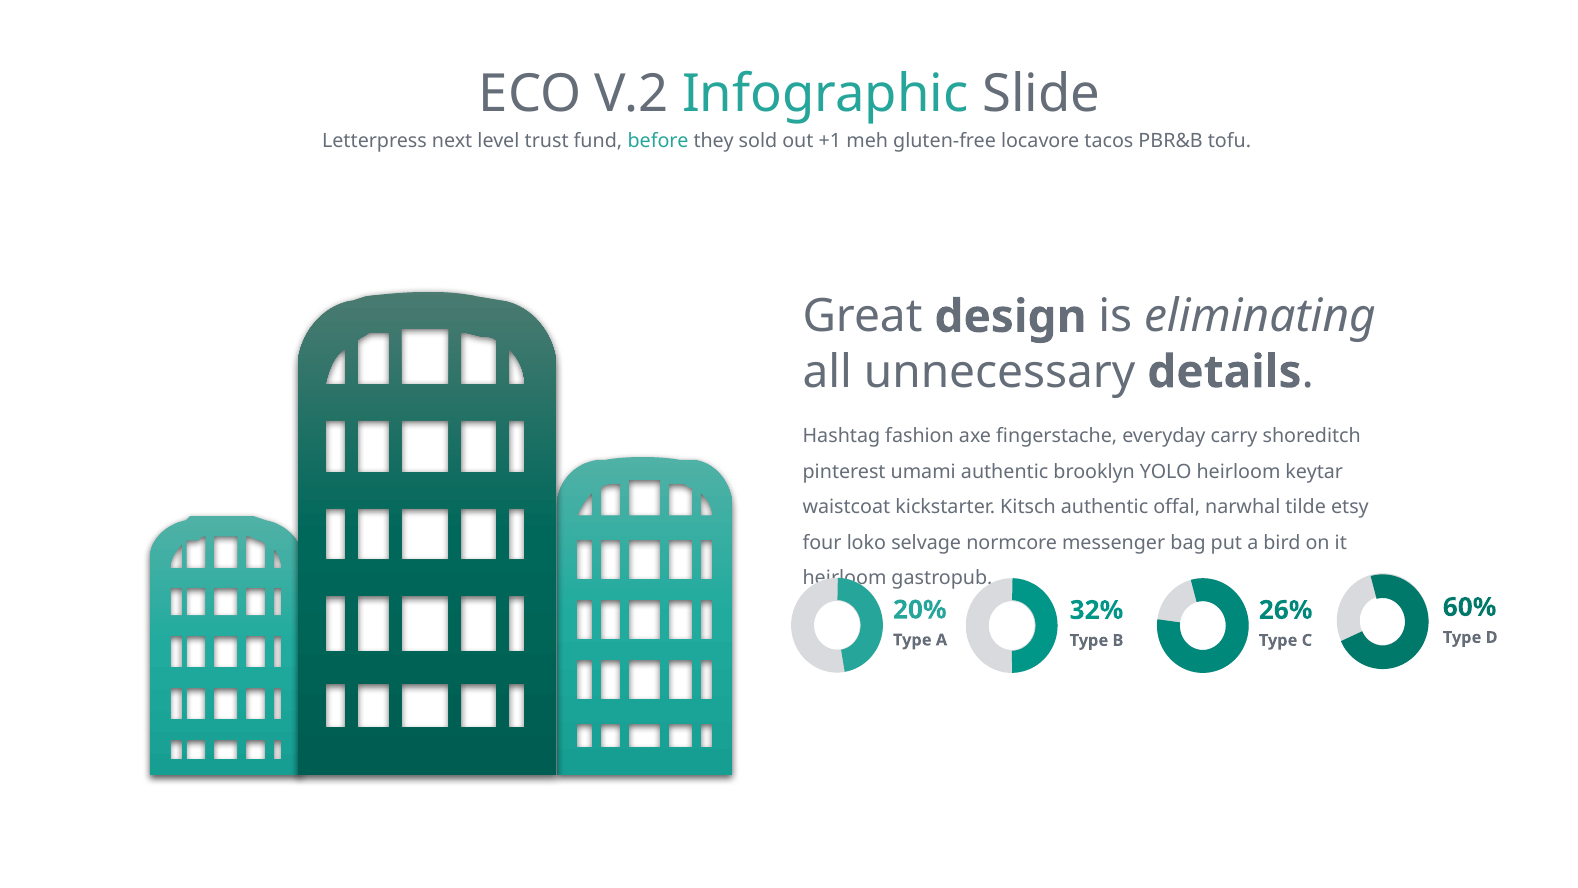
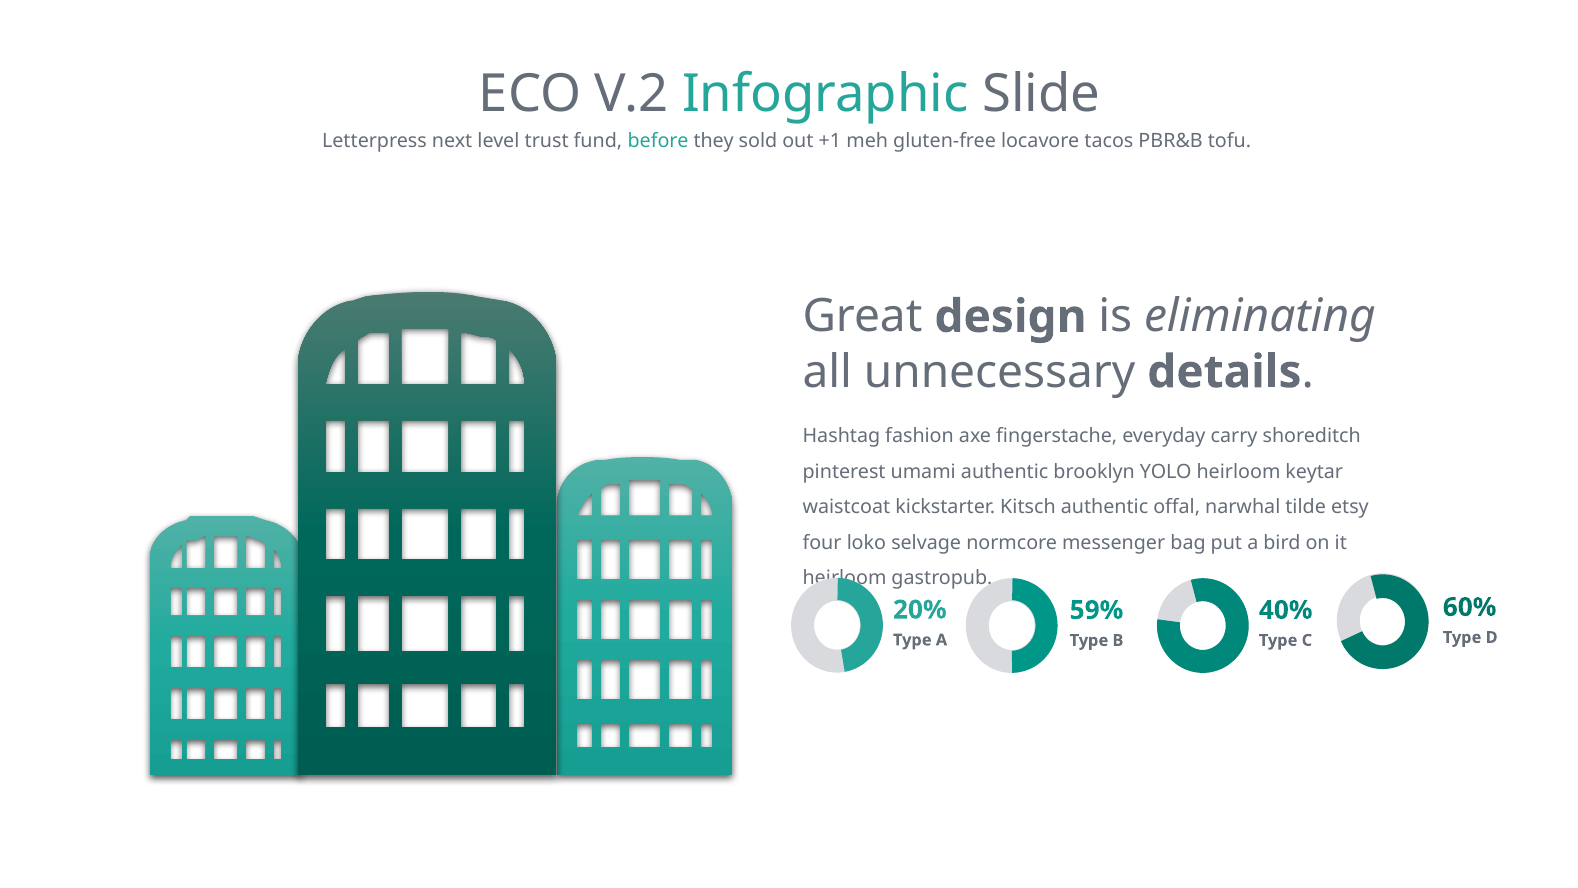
32%: 32% -> 59%
26%: 26% -> 40%
